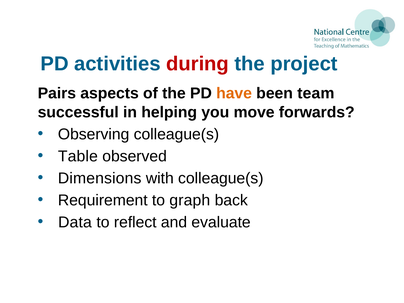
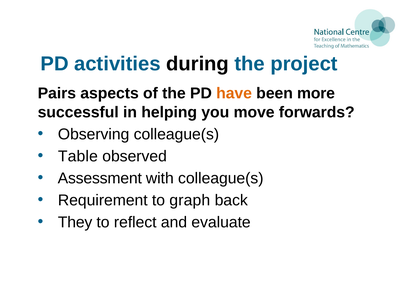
during colour: red -> black
team: team -> more
Dimensions: Dimensions -> Assessment
Data: Data -> They
